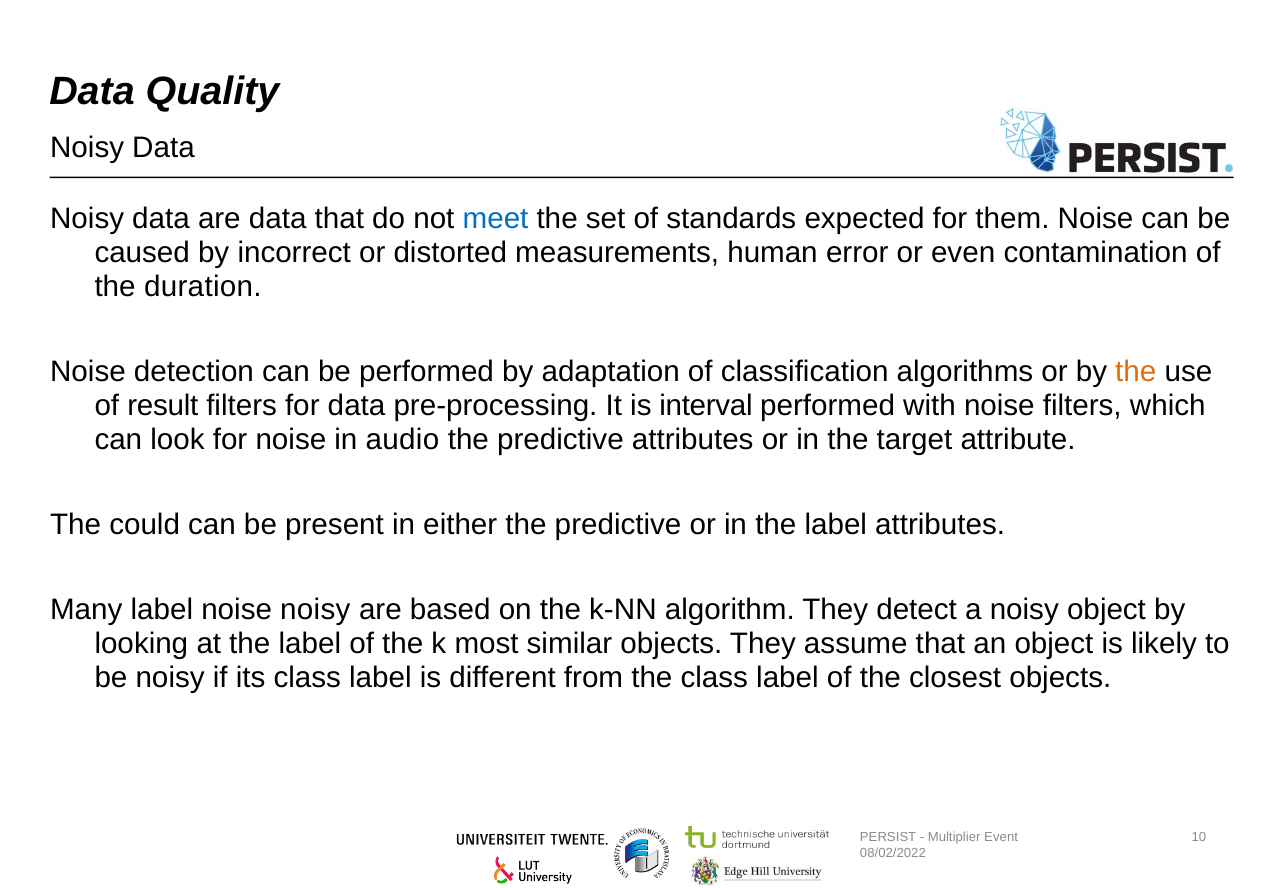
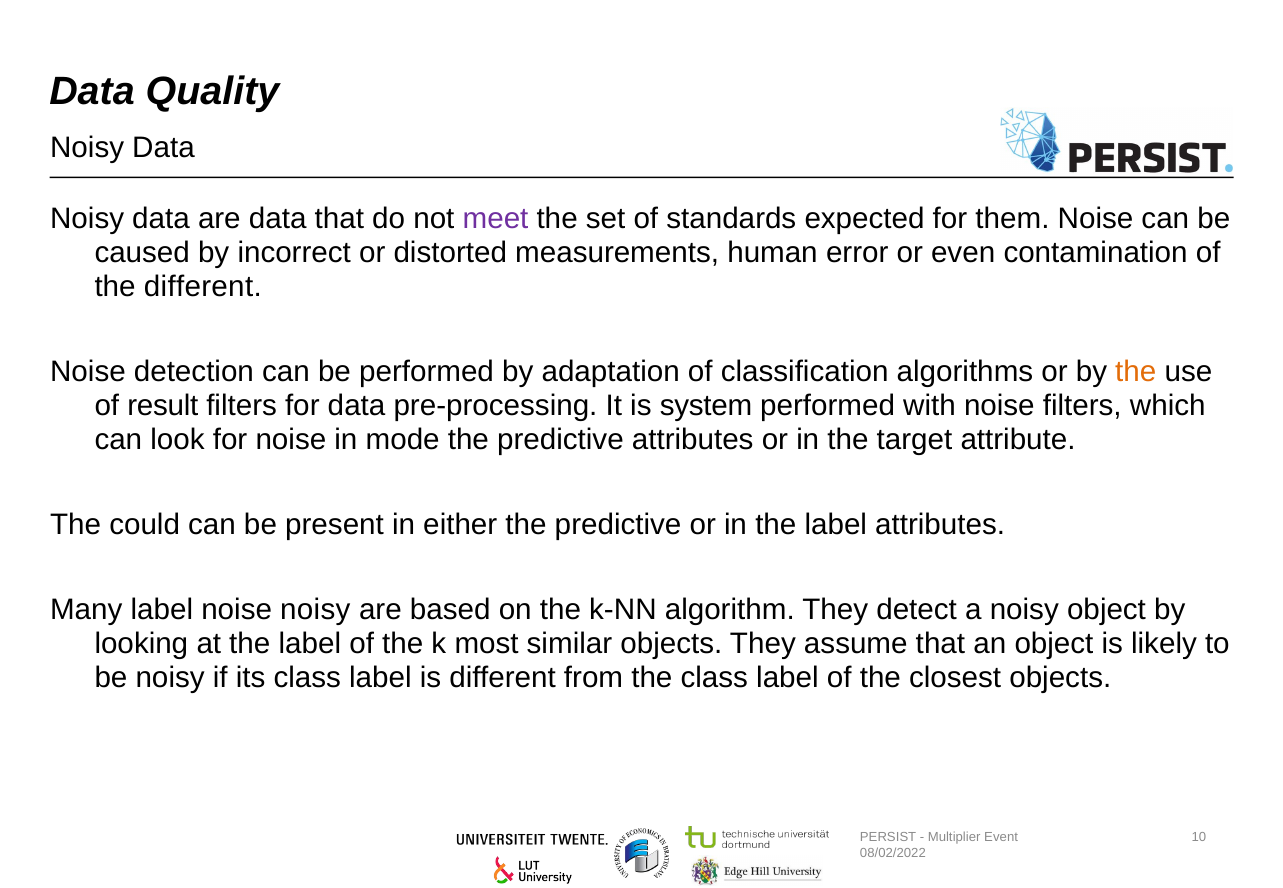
meet colour: blue -> purple
the duration: duration -> different
interval: interval -> system
audio: audio -> mode
